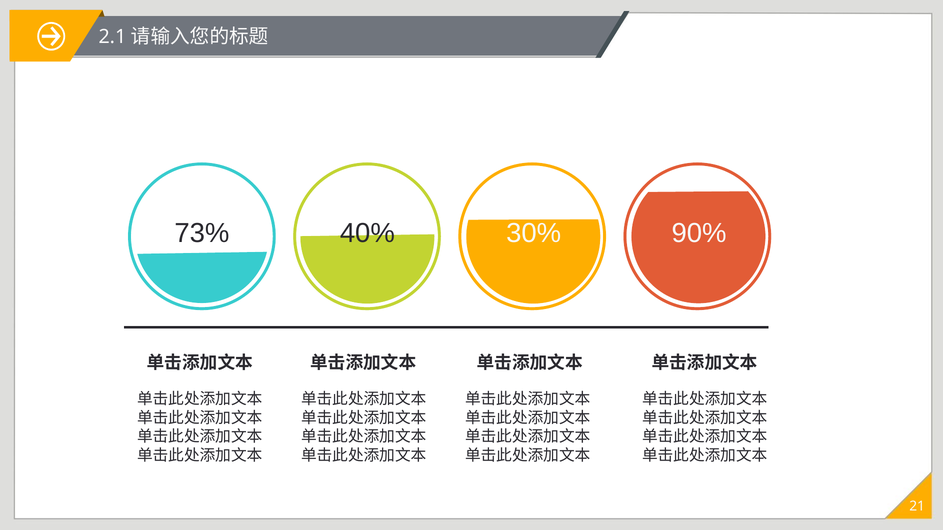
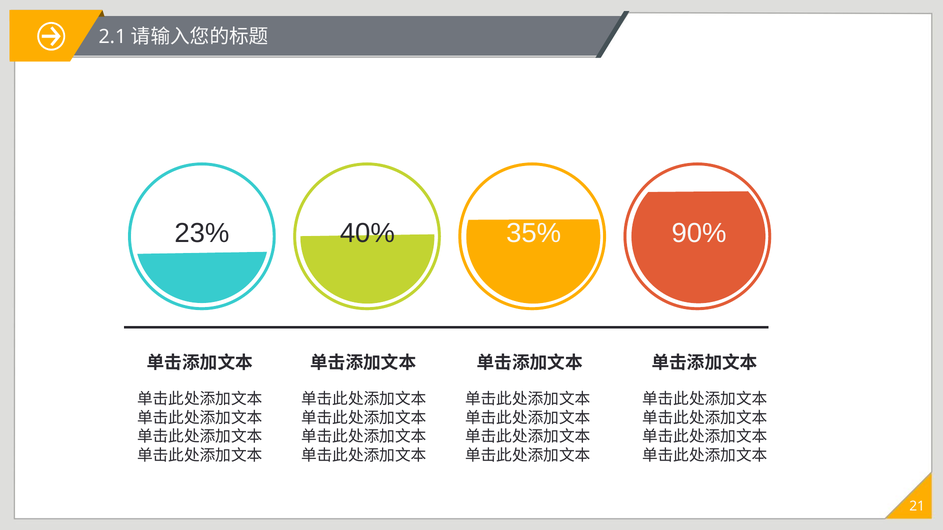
73%: 73% -> 23%
30%: 30% -> 35%
